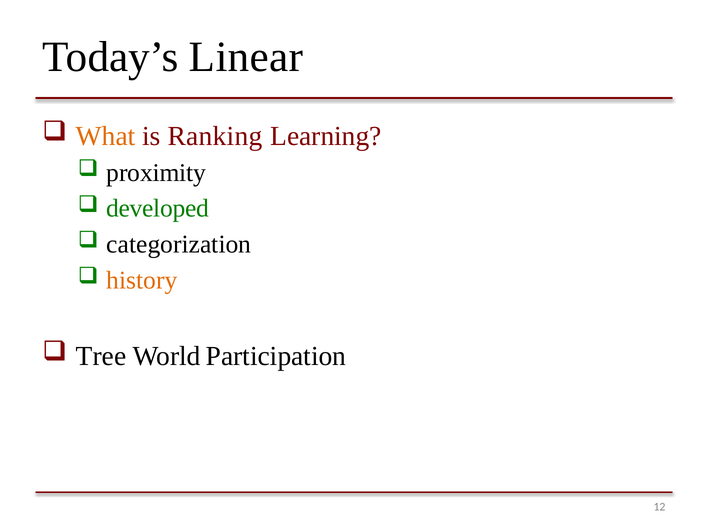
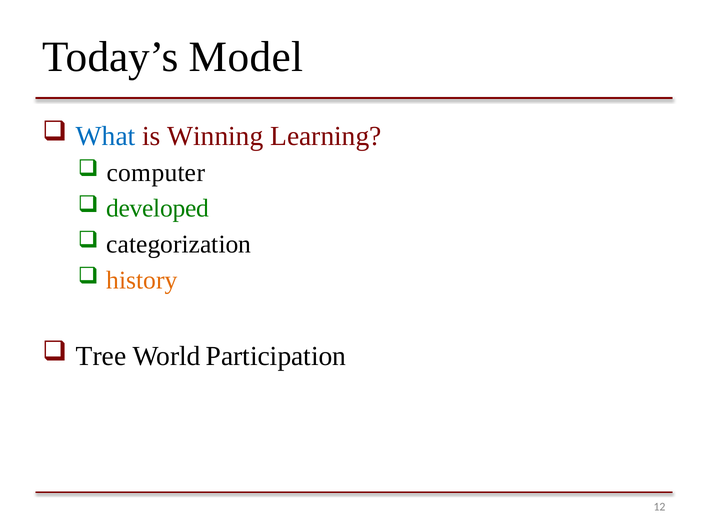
Linear: Linear -> Model
What colour: orange -> blue
Ranking: Ranking -> Winning
proximity: proximity -> computer
